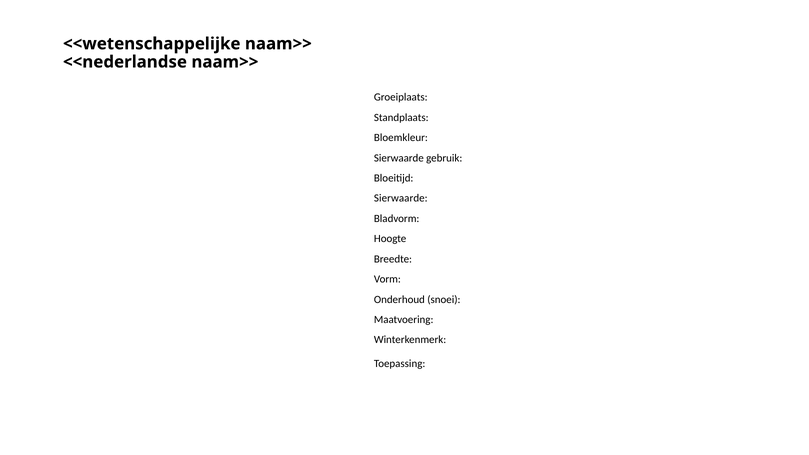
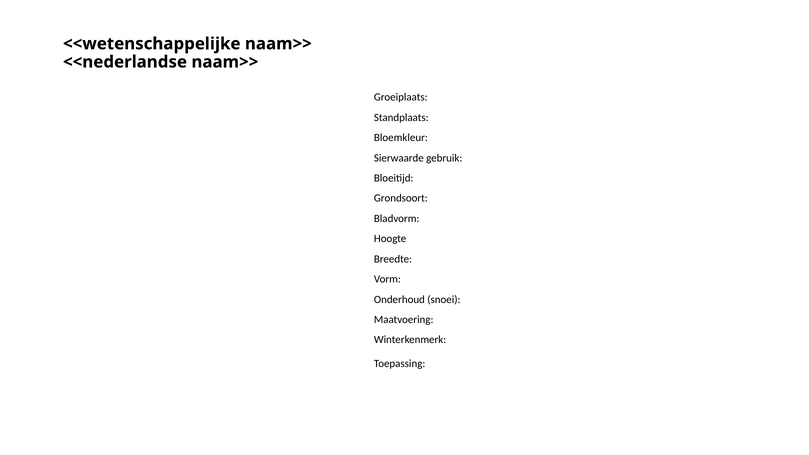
Sierwaarde at (401, 198): Sierwaarde -> Grondsoort
